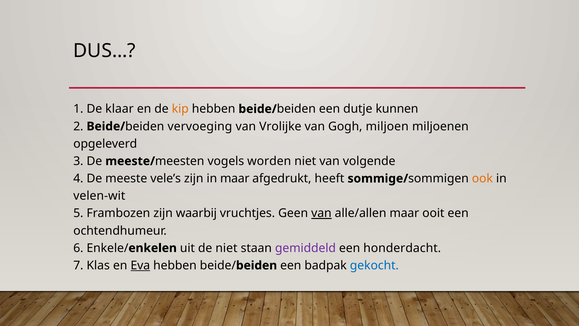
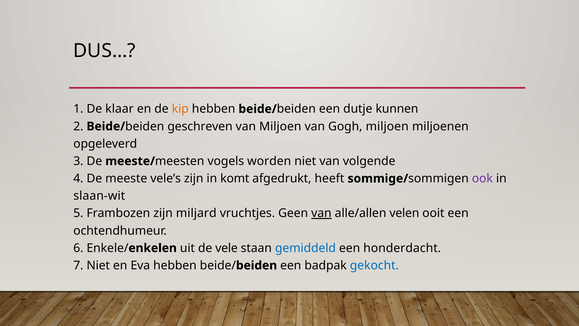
vervoeging: vervoeging -> geschreven
van Vrolijke: Vrolijke -> Miljoen
in maar: maar -> komt
ook colour: orange -> purple
velen-wit: velen-wit -> slaan-wit
waarbij: waarbij -> miljard
alle/allen maar: maar -> velen
de niet: niet -> vele
gemiddeld colour: purple -> blue
7 Klas: Klas -> Niet
Eva underline: present -> none
